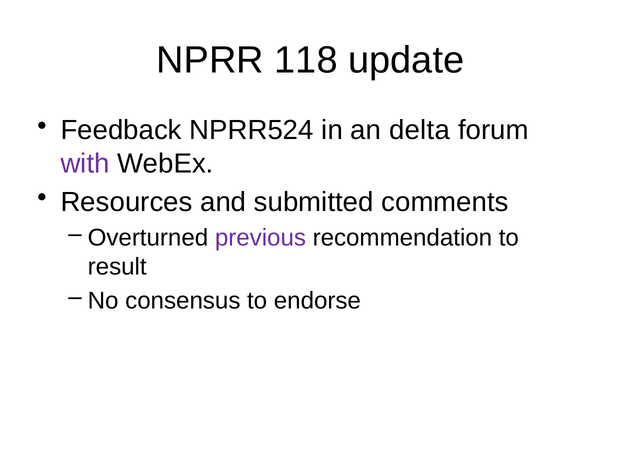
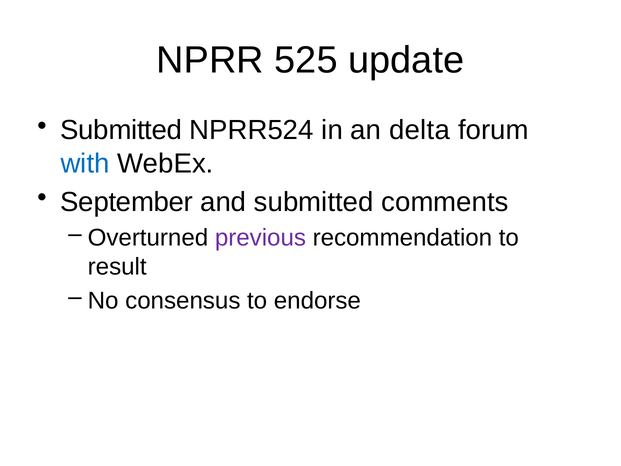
118: 118 -> 525
Feedback at (121, 130): Feedback -> Submitted
with colour: purple -> blue
Resources: Resources -> September
